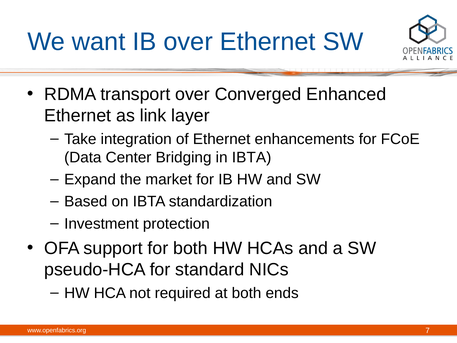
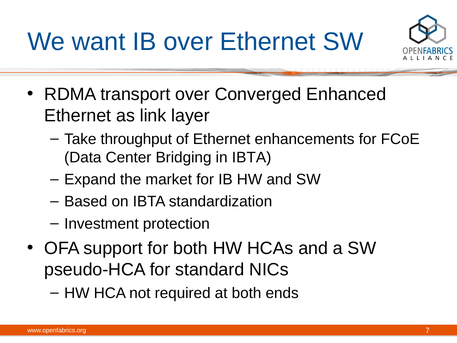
integration: integration -> throughput
